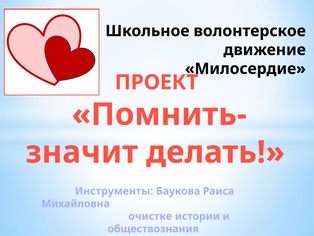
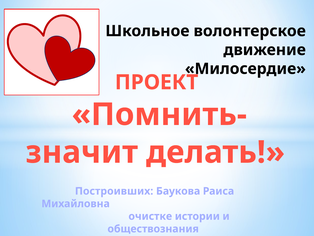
Инструменты: Инструменты -> Построивших
